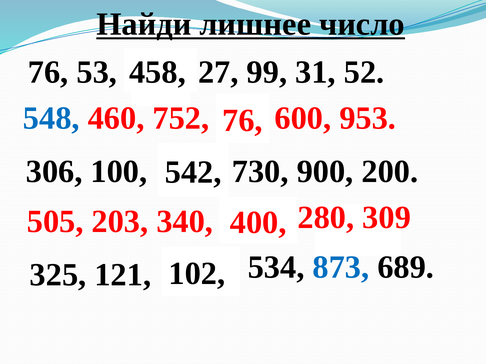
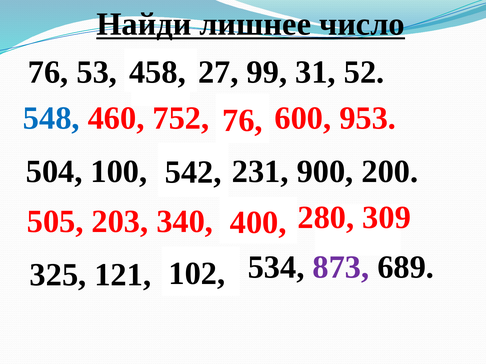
306: 306 -> 504
730: 730 -> 231
873 colour: blue -> purple
